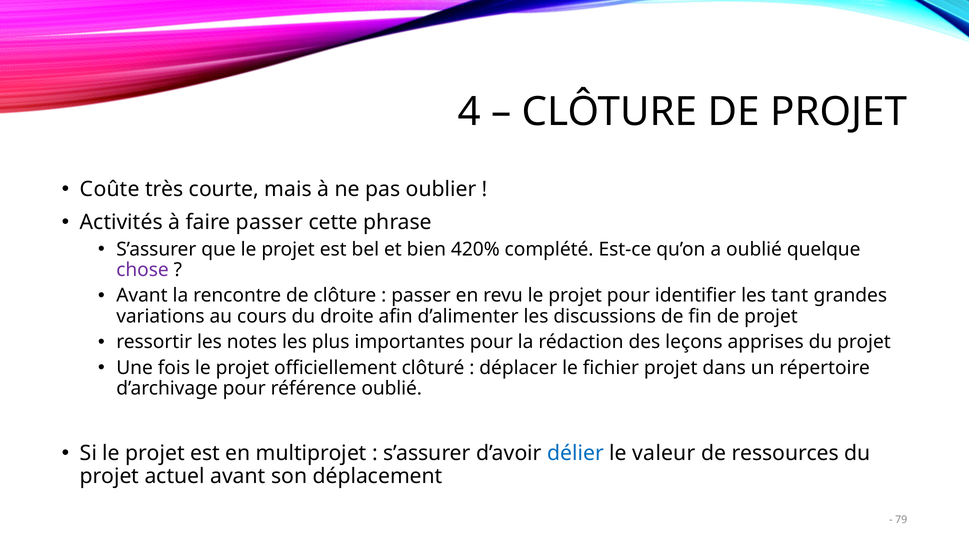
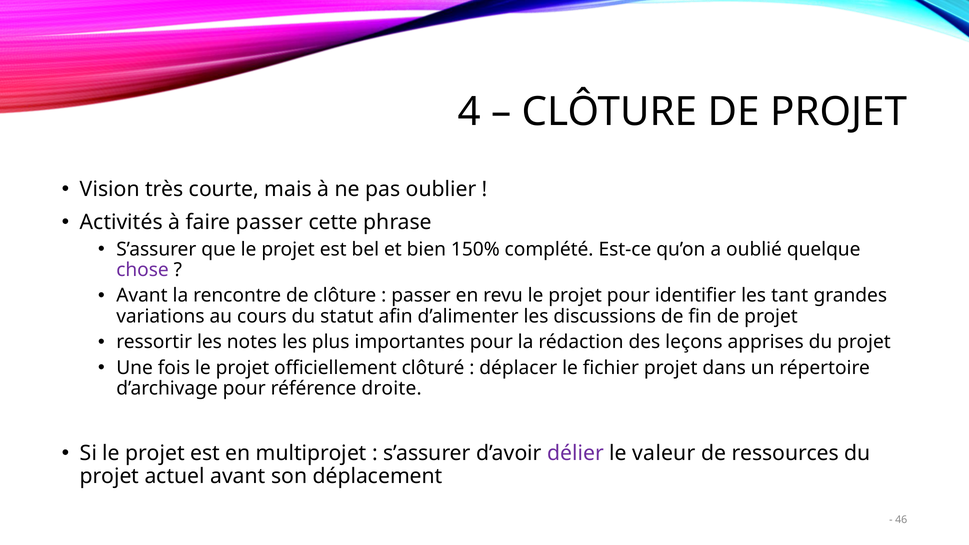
Coûte: Coûte -> Vision
420%: 420% -> 150%
droite: droite -> statut
référence oublié: oublié -> droite
délier colour: blue -> purple
79: 79 -> 46
